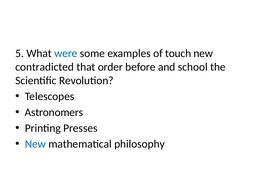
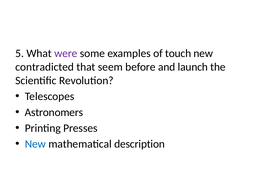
were colour: blue -> purple
order: order -> seem
school: school -> launch
philosophy: philosophy -> description
